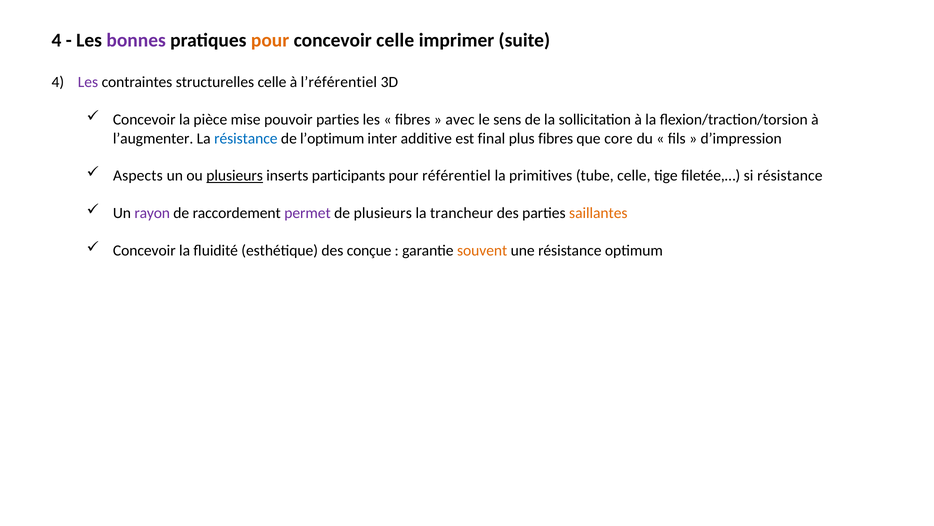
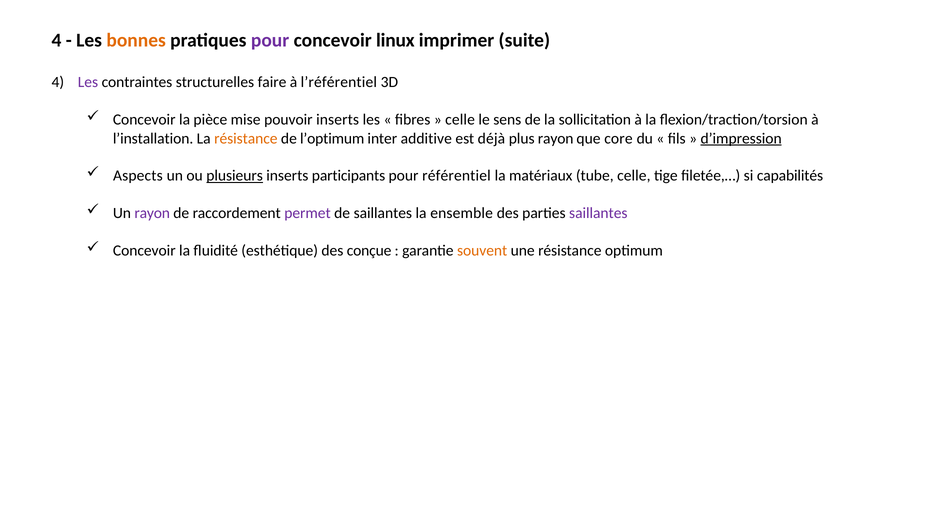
bonnes colour: purple -> orange
pour at (270, 40) colour: orange -> purple
concevoir celle: celle -> linux
structurelles celle: celle -> faire
pouvoir parties: parties -> inserts
avec at (460, 120): avec -> celle
l’augmenter: l’augmenter -> l’installation
résistance at (246, 138) colour: blue -> orange
final: final -> déjà
plus fibres: fibres -> rayon
d’impression underline: none -> present
primitives: primitives -> matériaux
si résistance: résistance -> capabilités
de plusieurs: plusieurs -> saillantes
trancheur: trancheur -> ensemble
saillantes at (598, 213) colour: orange -> purple
